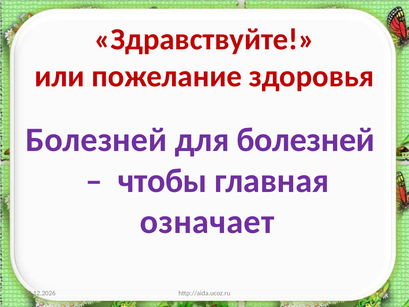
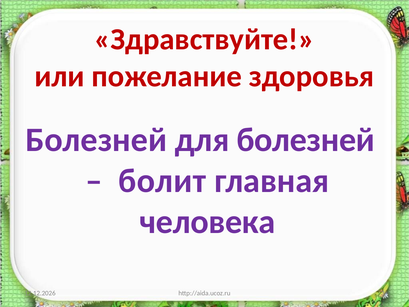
чтобы: чтобы -> болит
означает: означает -> человека
